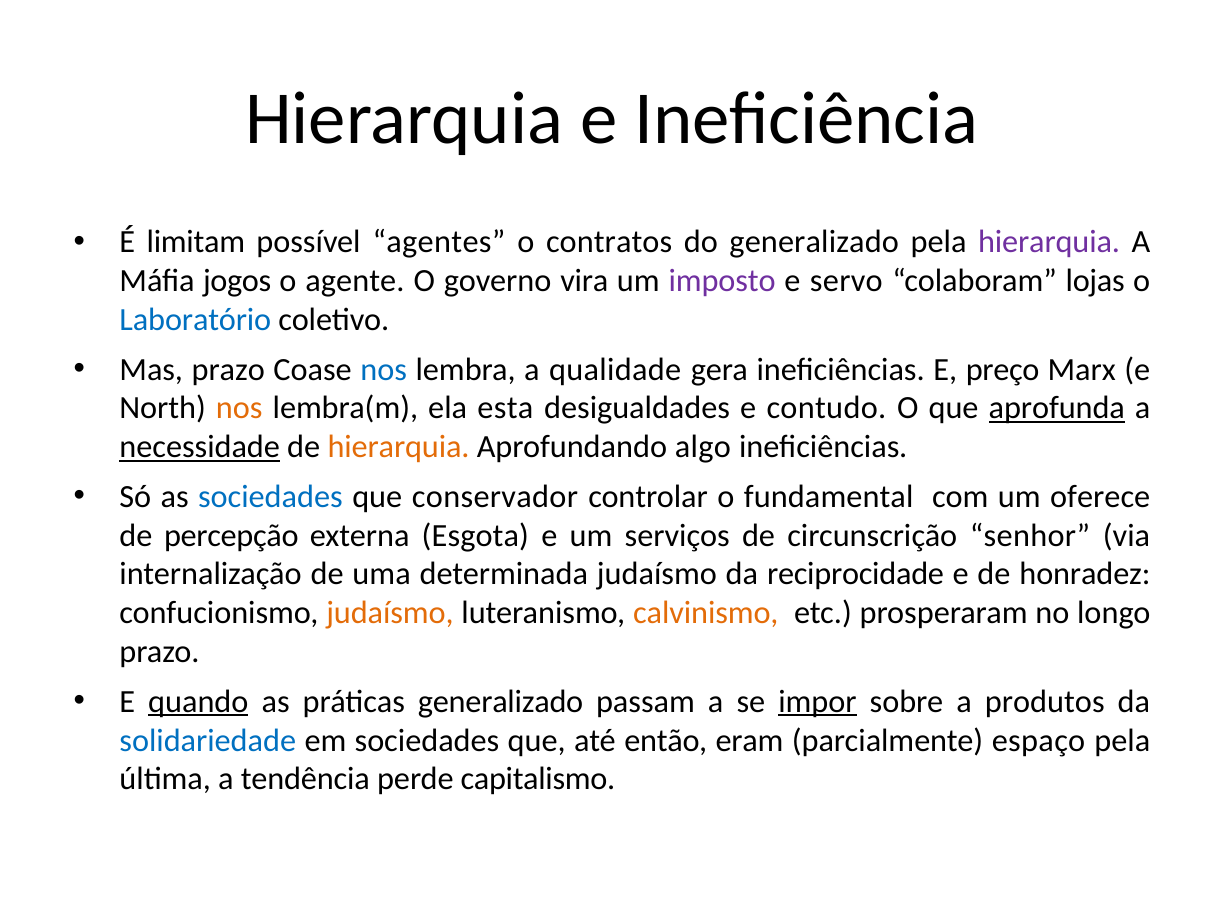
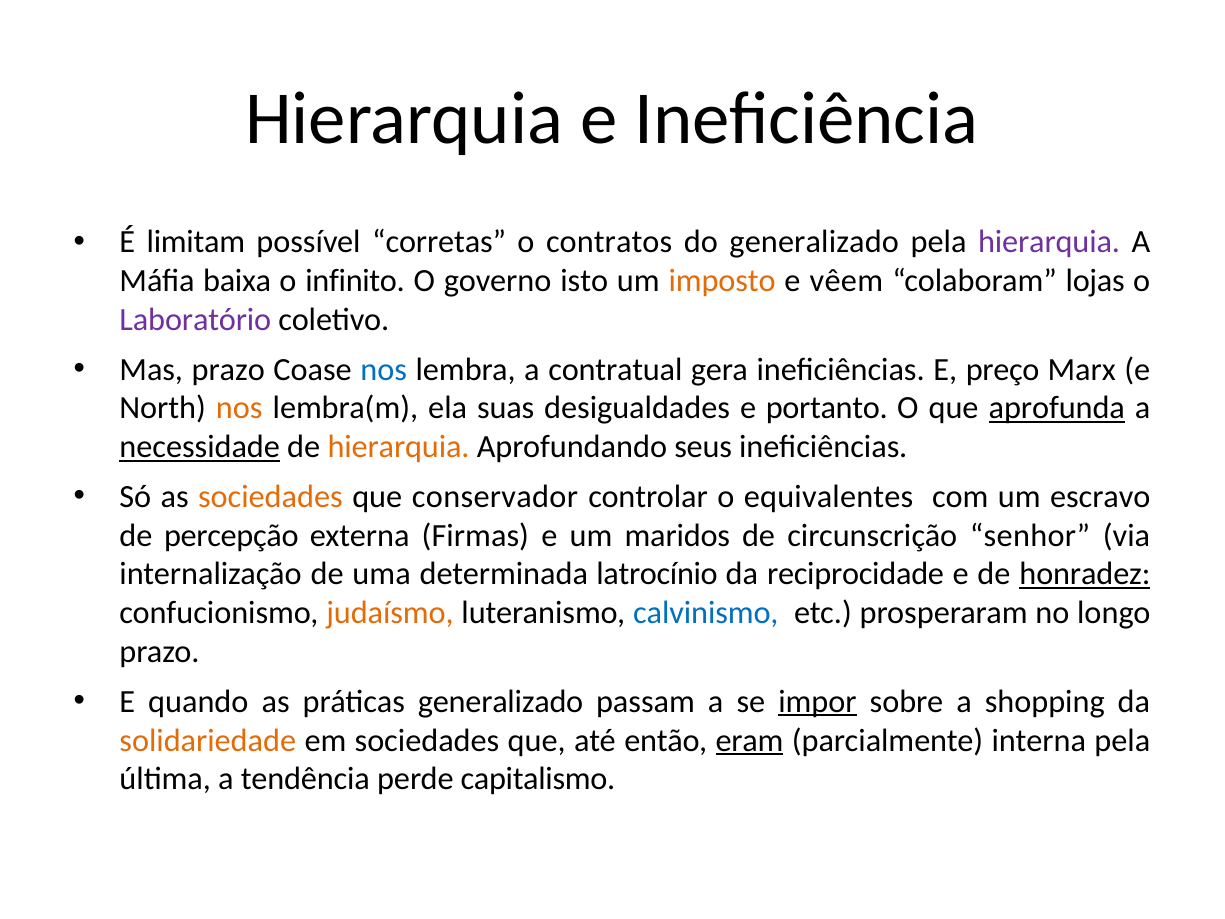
agentes: agentes -> corretas
jogos: jogos -> baixa
agente: agente -> infinito
vira: vira -> isto
imposto colour: purple -> orange
servo: servo -> vêem
Laboratório colour: blue -> purple
qualidade: qualidade -> contratual
esta: esta -> suas
contudo: contudo -> portanto
algo: algo -> seus
sociedades at (270, 497) colour: blue -> orange
fundamental: fundamental -> equivalentes
oferece: oferece -> escravo
Esgota: Esgota -> Firmas
serviços: serviços -> maridos
determinada judaísmo: judaísmo -> latrocínio
honradez underline: none -> present
calvinismo colour: orange -> blue
quando underline: present -> none
produtos: produtos -> shopping
solidariedade colour: blue -> orange
eram underline: none -> present
espaço: espaço -> interna
